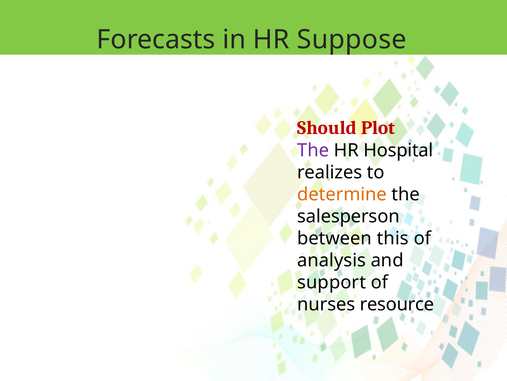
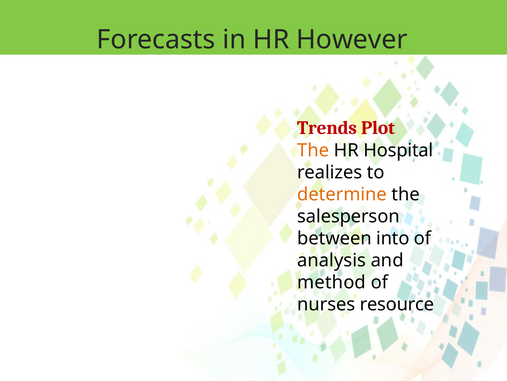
Suppose: Suppose -> However
Should: Should -> Trends
The at (313, 150) colour: purple -> orange
this: this -> into
support: support -> method
